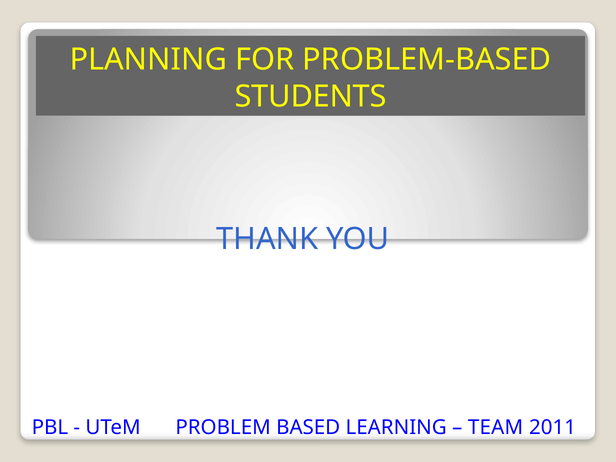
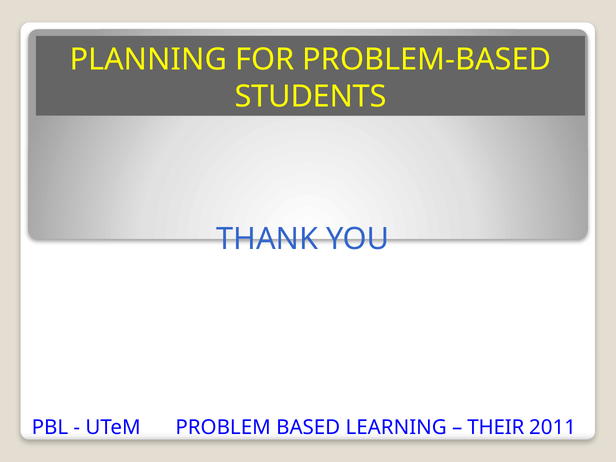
TEAM: TEAM -> THEIR
